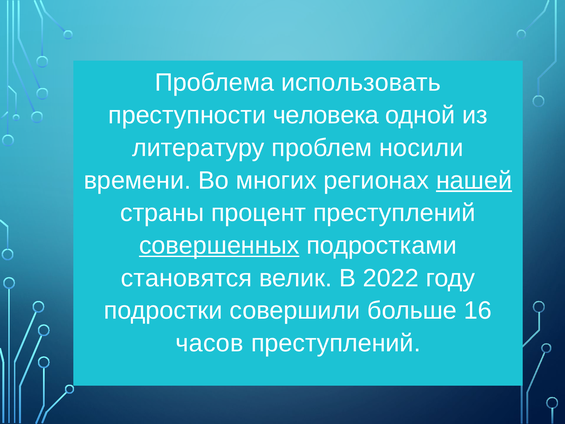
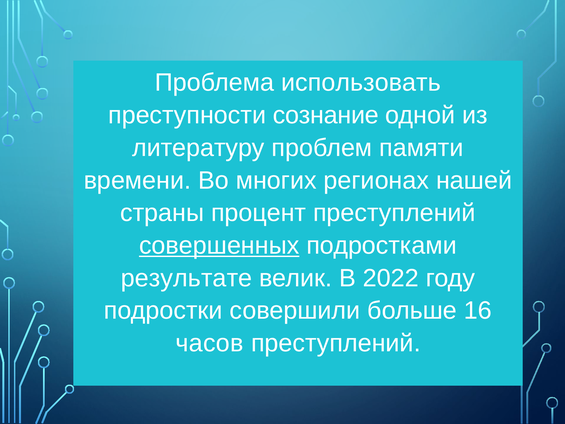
человека: человека -> сознание
носили: носили -> памяти
нашей underline: present -> none
становятся: становятся -> результате
